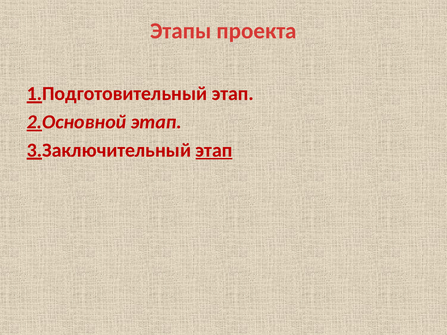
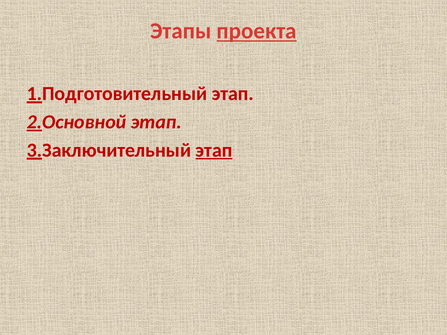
проекта underline: none -> present
